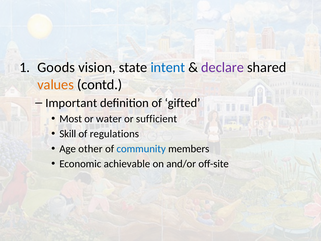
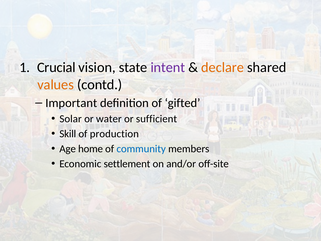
Goods: Goods -> Crucial
intent colour: blue -> purple
declare colour: purple -> orange
Most: Most -> Solar
regulations: regulations -> production
other: other -> home
achievable: achievable -> settlement
